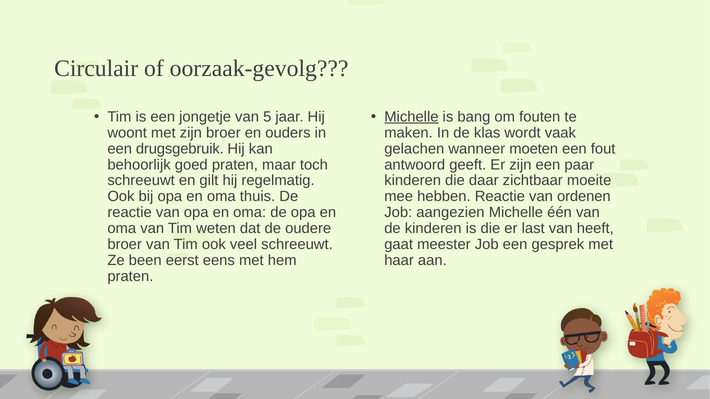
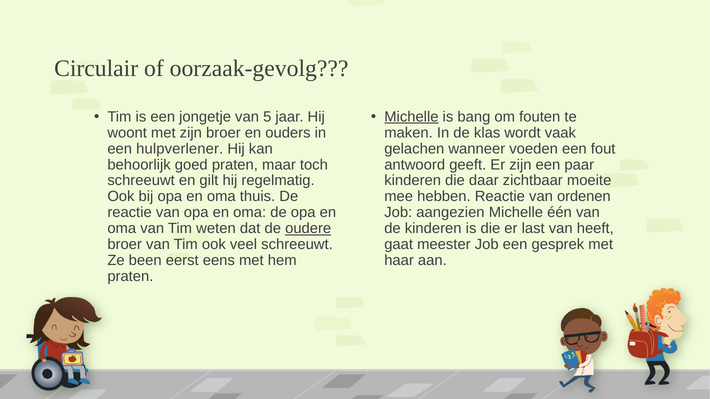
drugsgebruik: drugsgebruik -> hulpverlener
moeten: moeten -> voeden
oudere underline: none -> present
